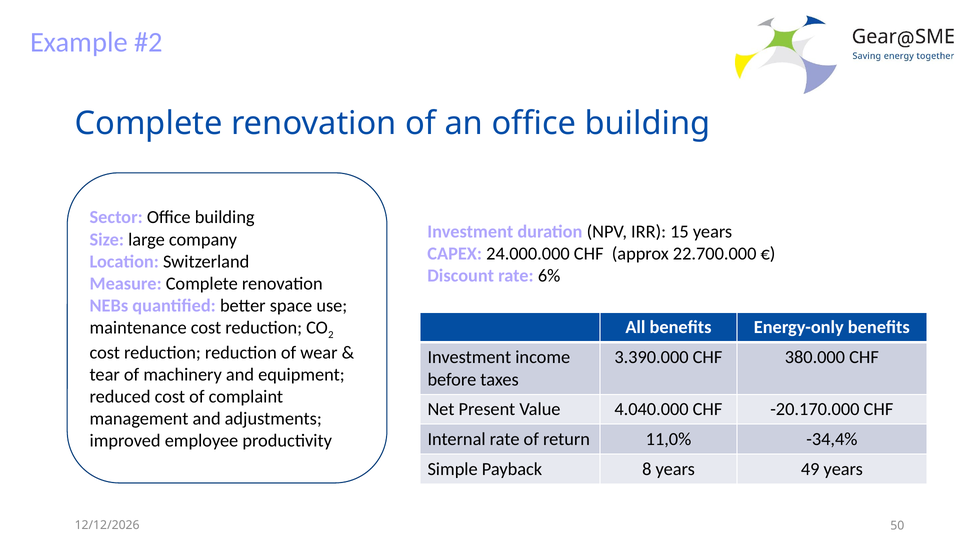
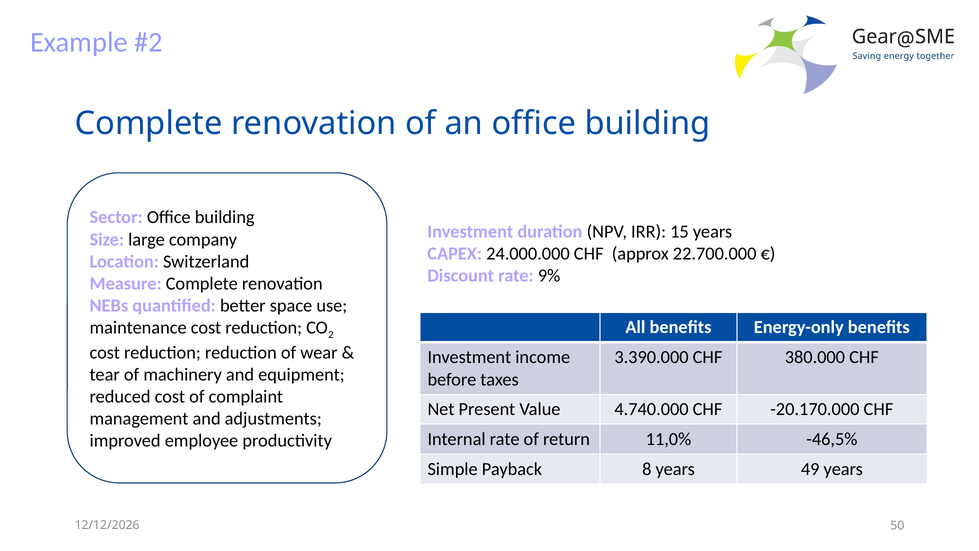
6%: 6% -> 9%
4.040.000: 4.040.000 -> 4.740.000
-34,4%: -34,4% -> -46,5%
